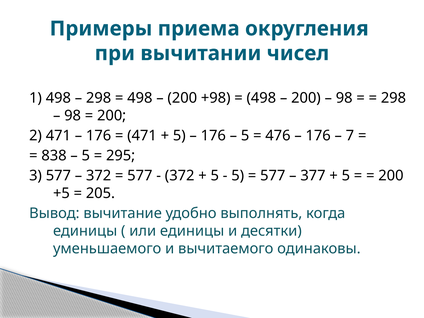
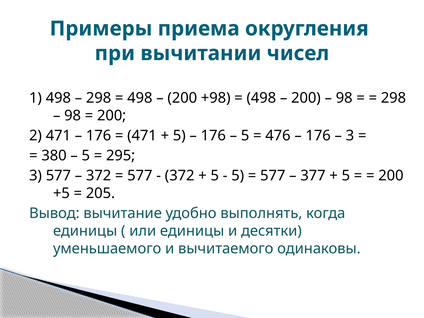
7 at (350, 136): 7 -> 3
838: 838 -> 380
